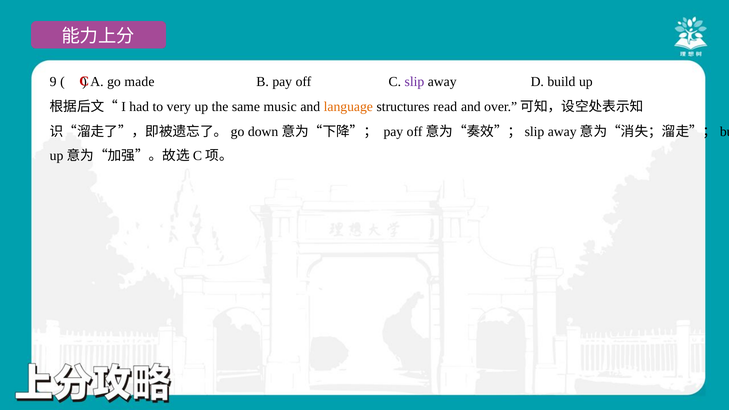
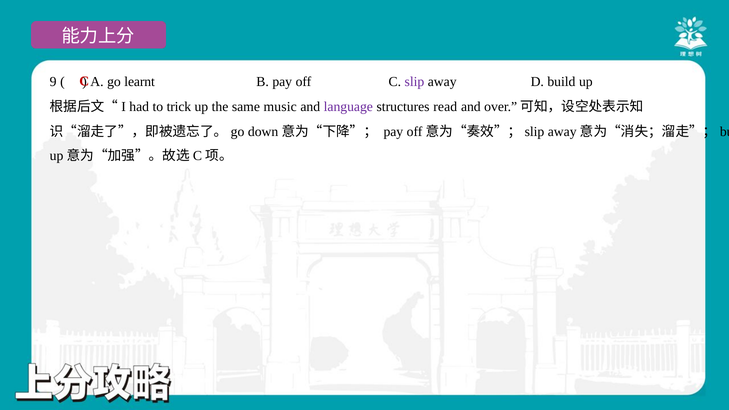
made: made -> learnt
very: very -> trick
language colour: orange -> purple
